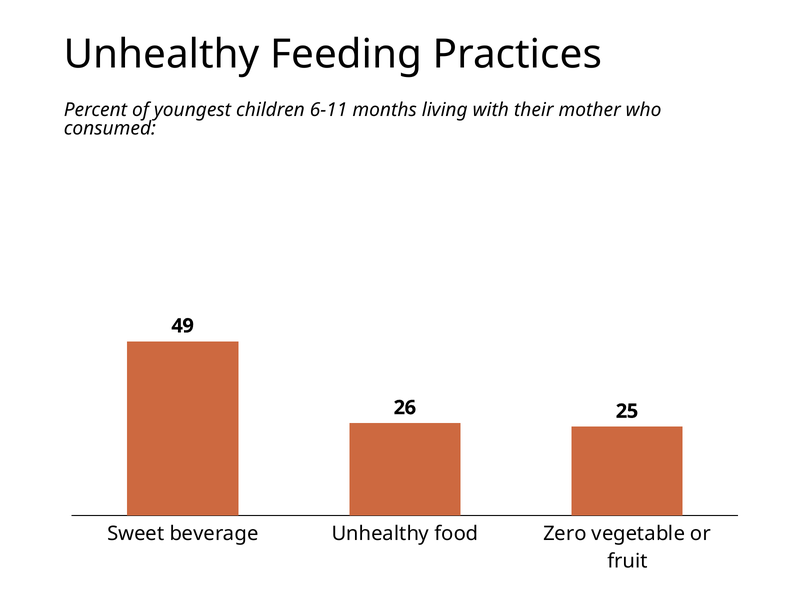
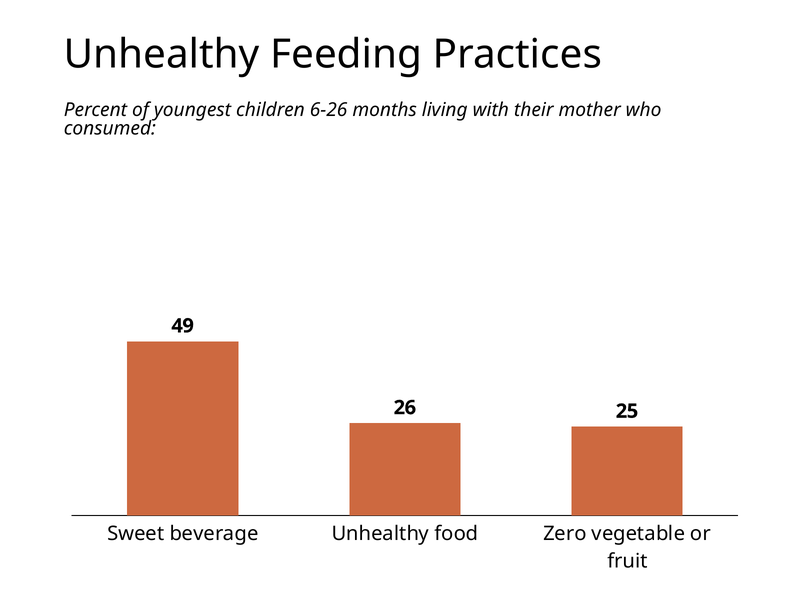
6-11: 6-11 -> 6-26
